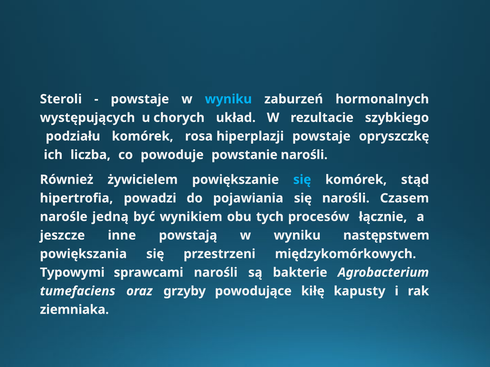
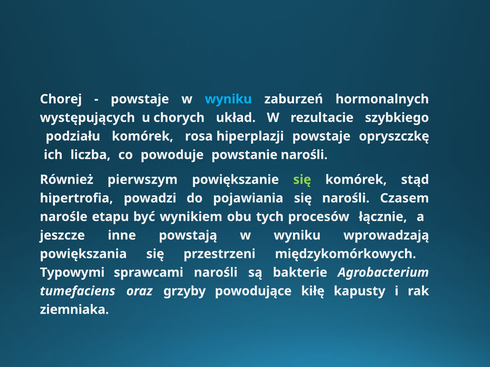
Steroli: Steroli -> Chorej
żywicielem: żywicielem -> pierwszym
się at (302, 180) colour: light blue -> light green
jedną: jedną -> etapu
następstwem: następstwem -> wprowadzają
